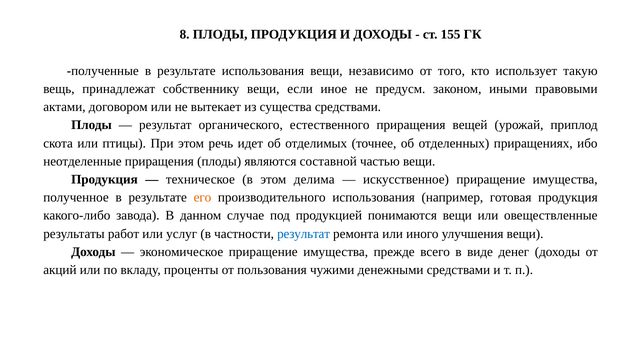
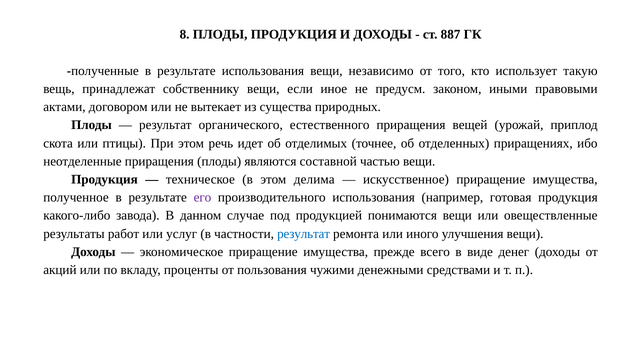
155: 155 -> 887
существа средствами: средствами -> природных
его colour: orange -> purple
